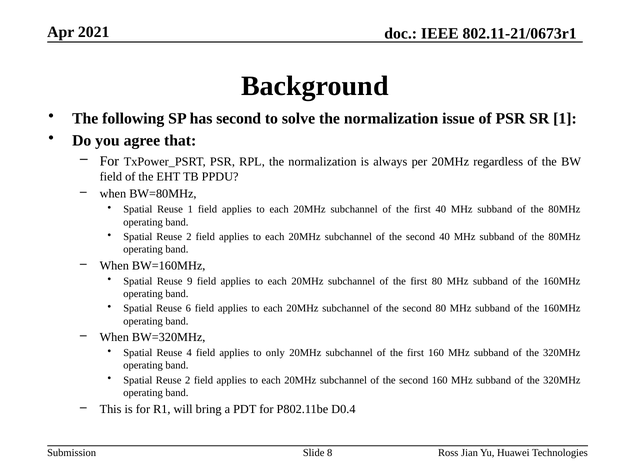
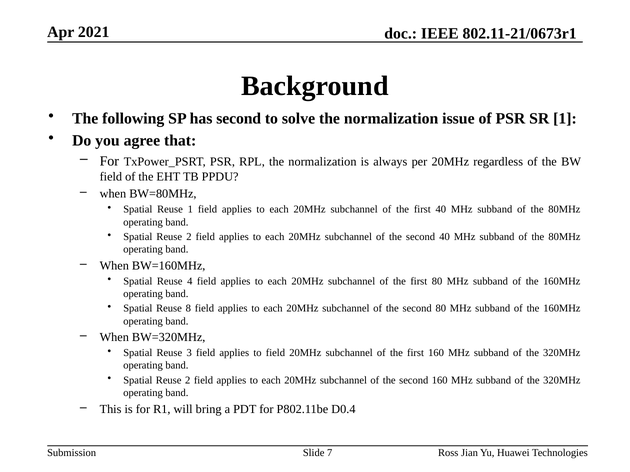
9: 9 -> 4
6: 6 -> 8
4: 4 -> 3
to only: only -> field
8: 8 -> 7
